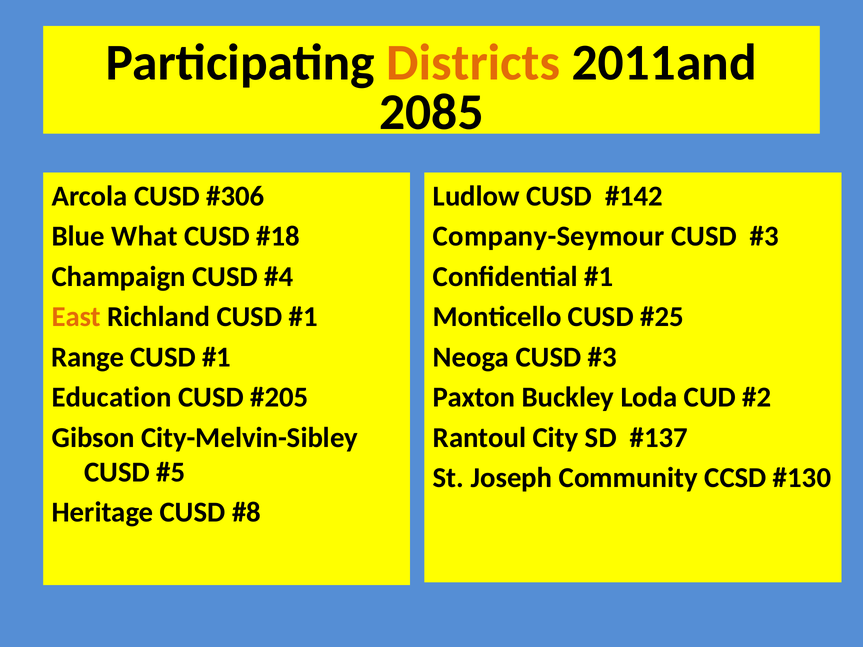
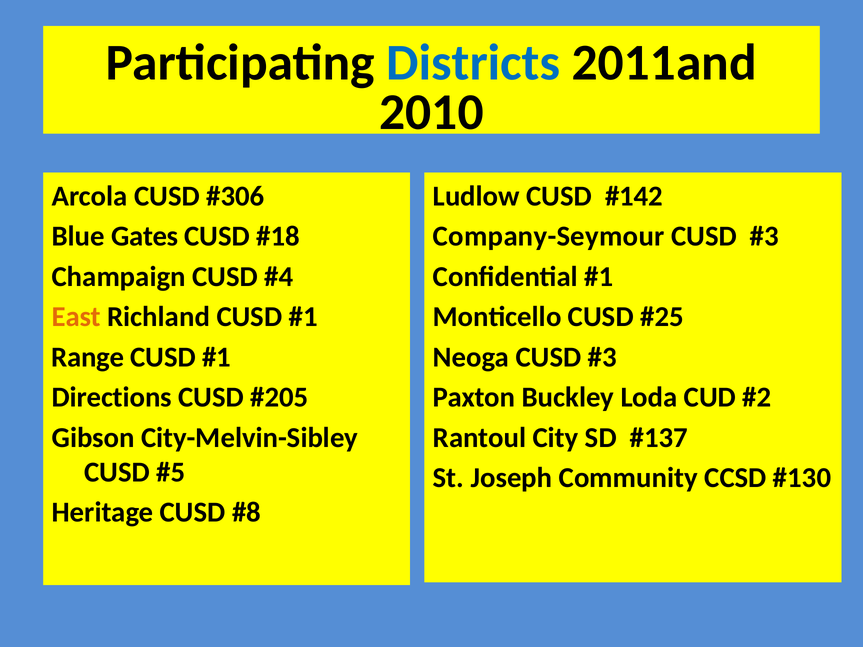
Districts colour: orange -> blue
2085: 2085 -> 2010
What: What -> Gates
Education: Education -> Directions
